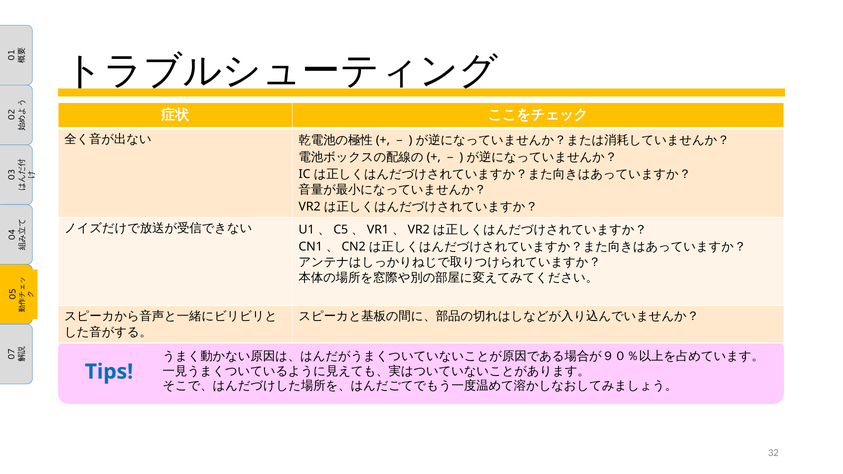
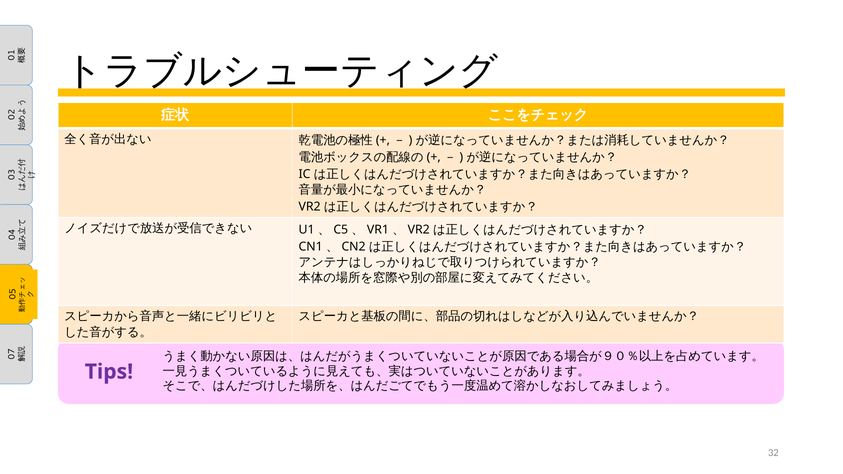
Tips colour: blue -> purple
